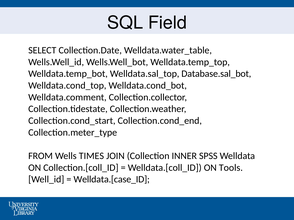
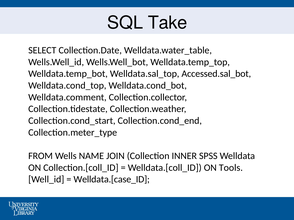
Field: Field -> Take
Database.sal_bot: Database.sal_bot -> Accessed.sal_bot
TIMES: TIMES -> NAME
